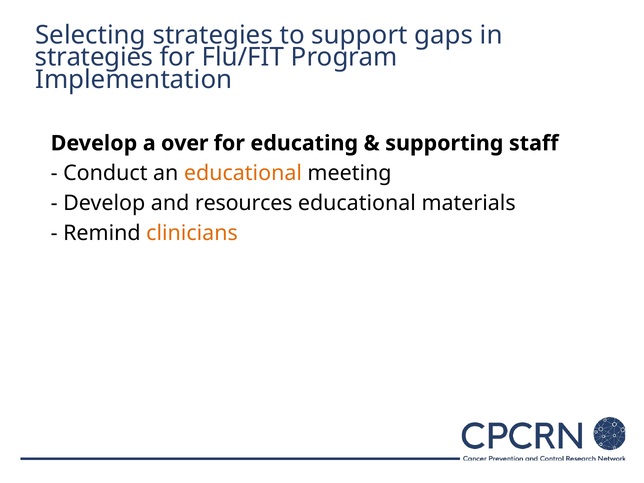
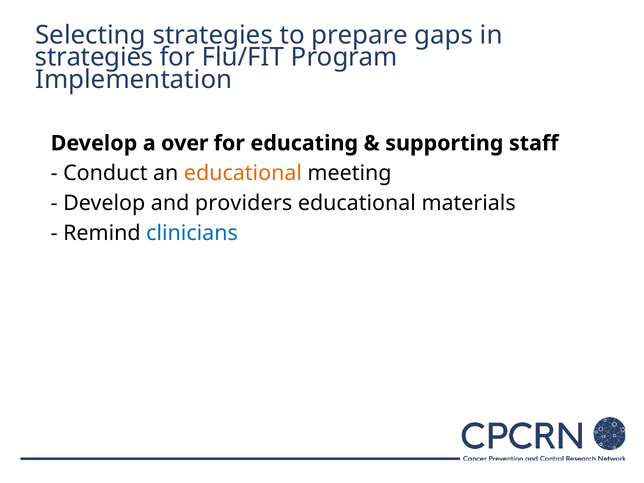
support: support -> prepare
resources: resources -> providers
clinicians colour: orange -> blue
